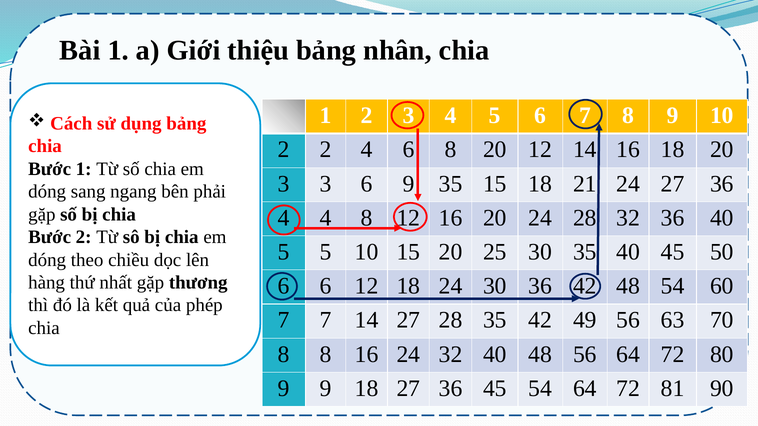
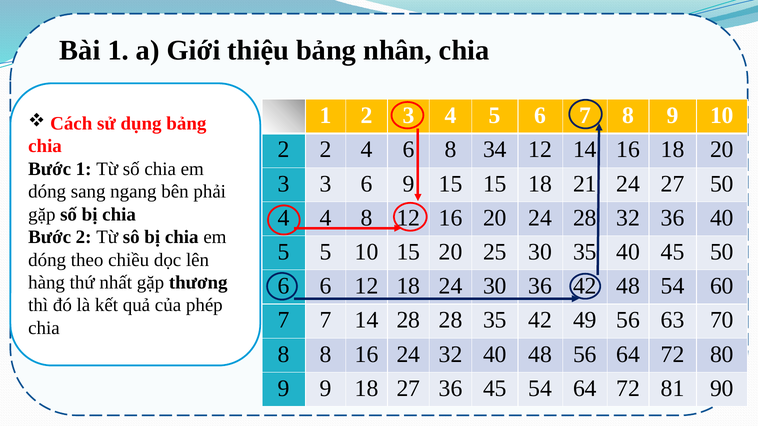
8 20: 20 -> 34
9 35: 35 -> 15
24 27 36: 36 -> 50
14 27: 27 -> 28
